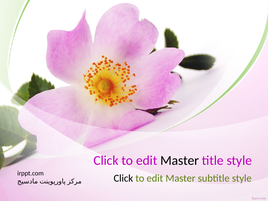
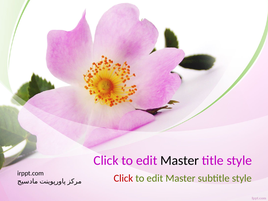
Click at (123, 178) colour: black -> red
